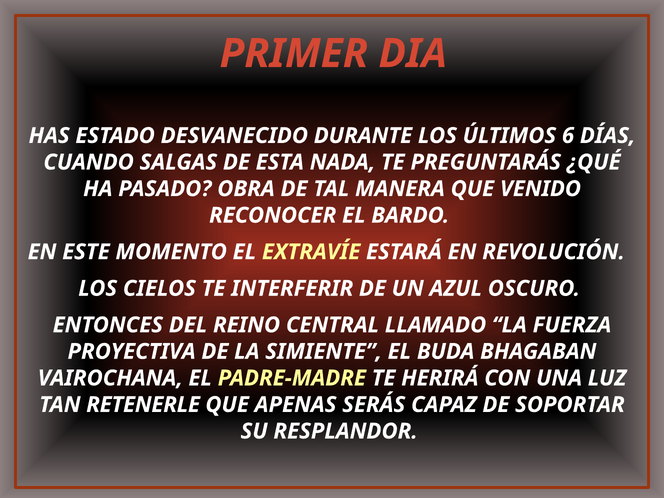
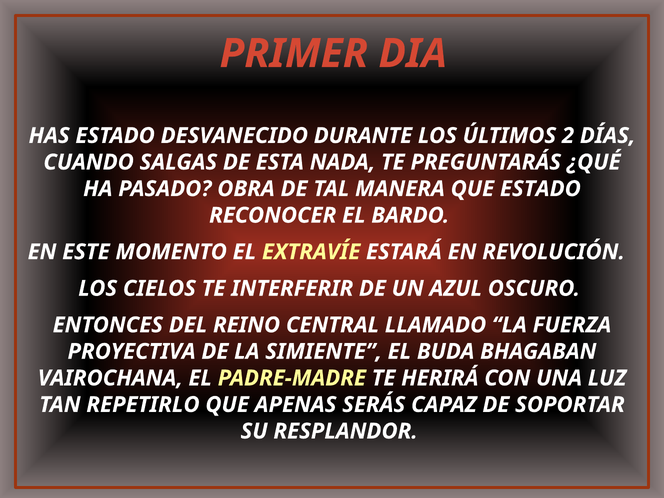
6: 6 -> 2
QUE VENIDO: VENIDO -> ESTADO
RETENERLE: RETENERLE -> REPETIRLO
